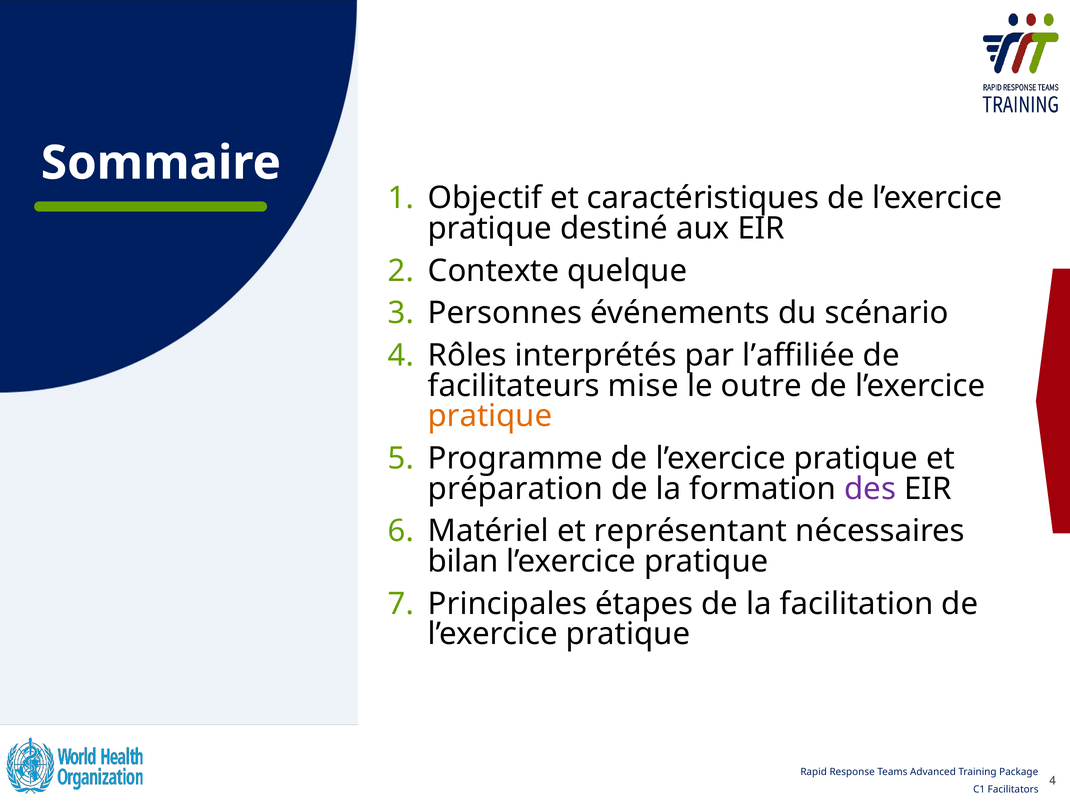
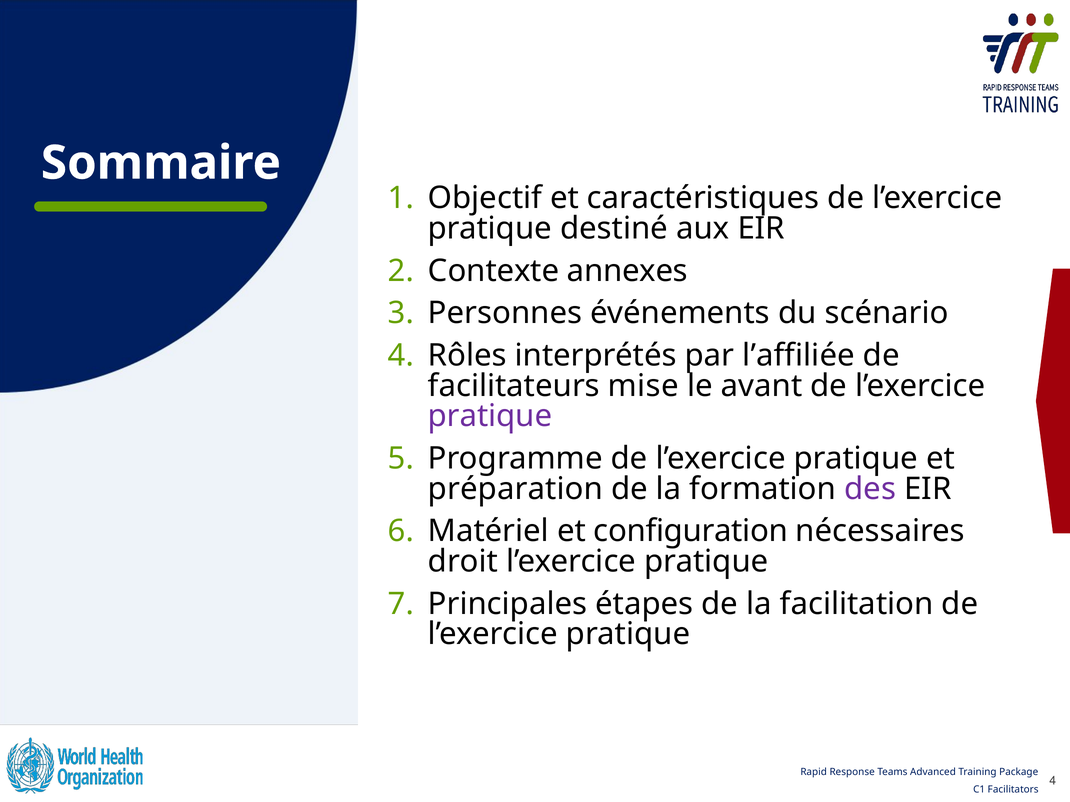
quelque: quelque -> annexes
outre: outre -> avant
pratique at (490, 416) colour: orange -> purple
représentant: représentant -> configuration
bilan: bilan -> droit
